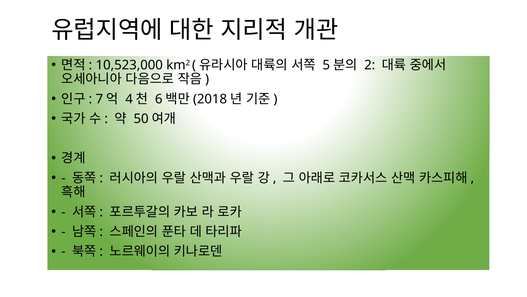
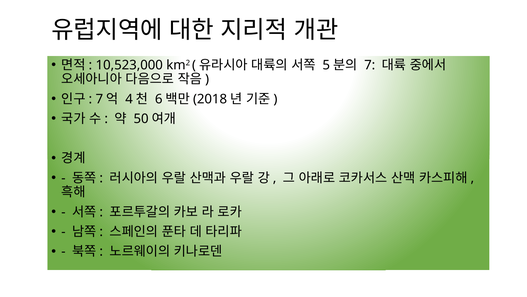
2 at (370, 65): 2 -> 7
